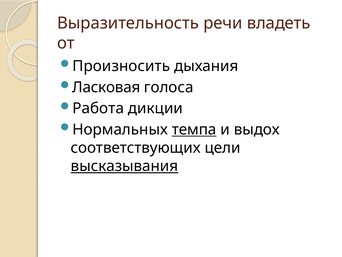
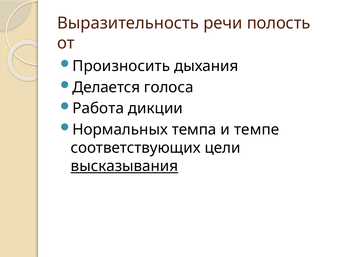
владеть: владеть -> полость
Ласковая: Ласковая -> Делается
темпа underline: present -> none
выдох: выдох -> темпе
